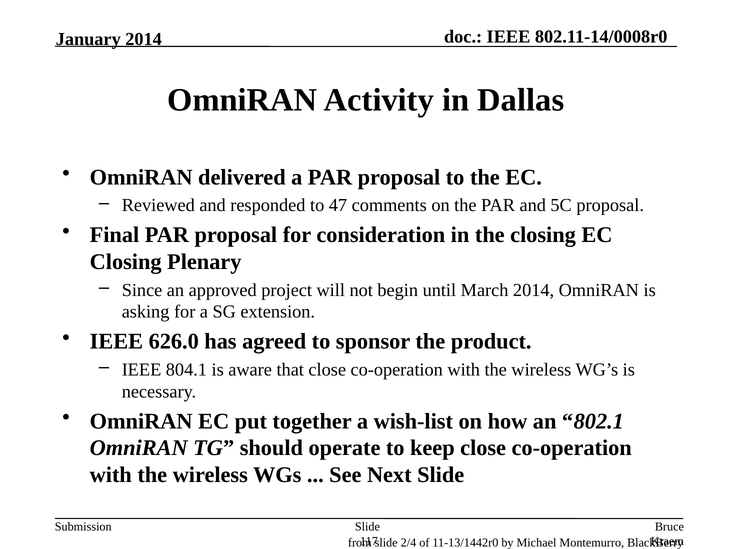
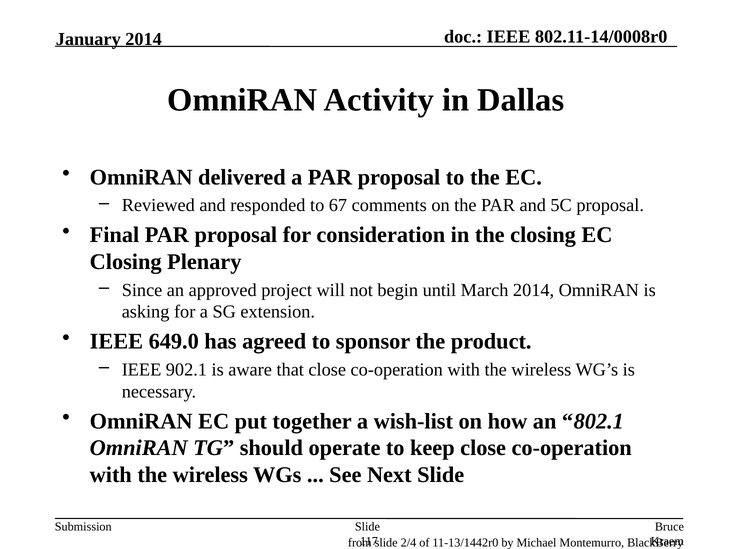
47: 47 -> 67
626.0: 626.0 -> 649.0
804.1: 804.1 -> 902.1
